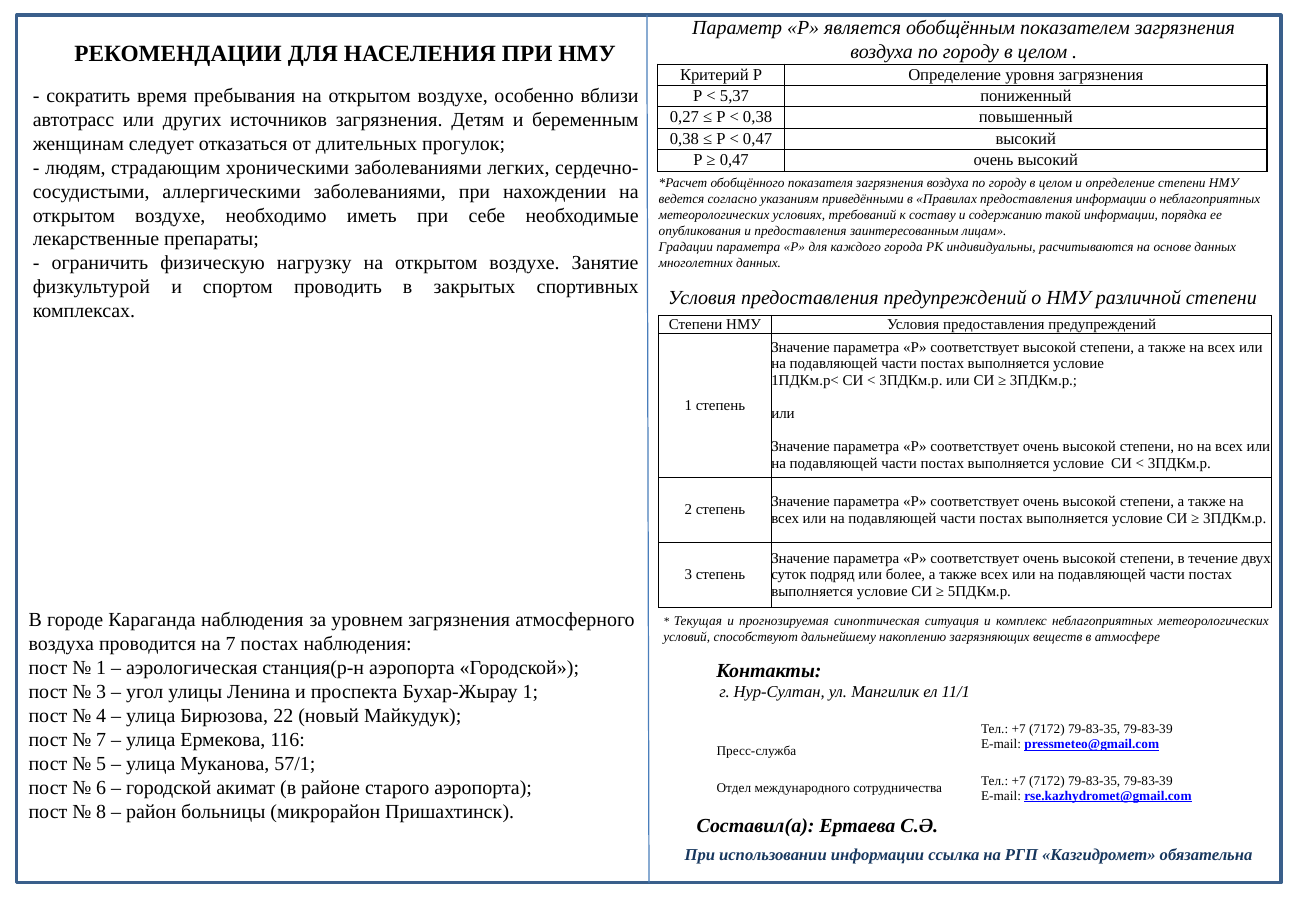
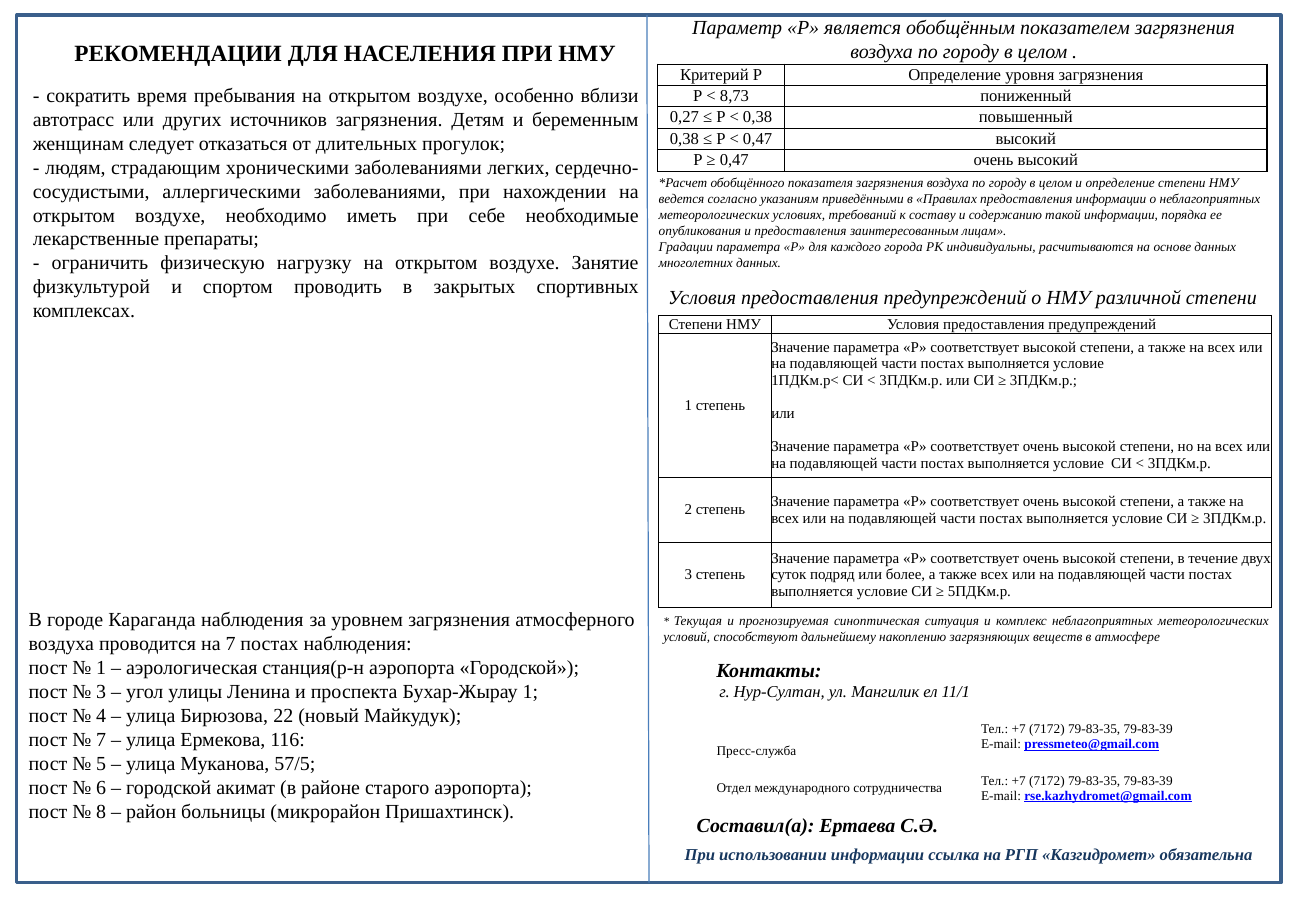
5,37: 5,37 -> 8,73
57/1: 57/1 -> 57/5
